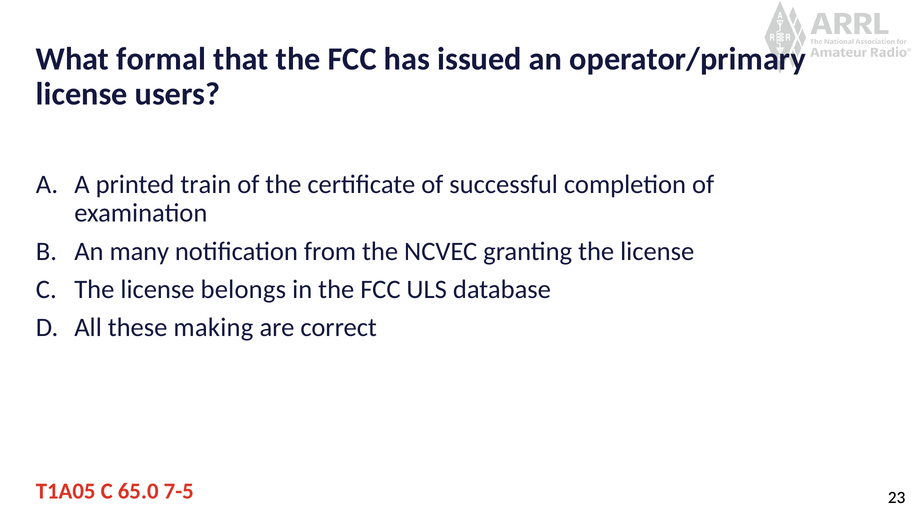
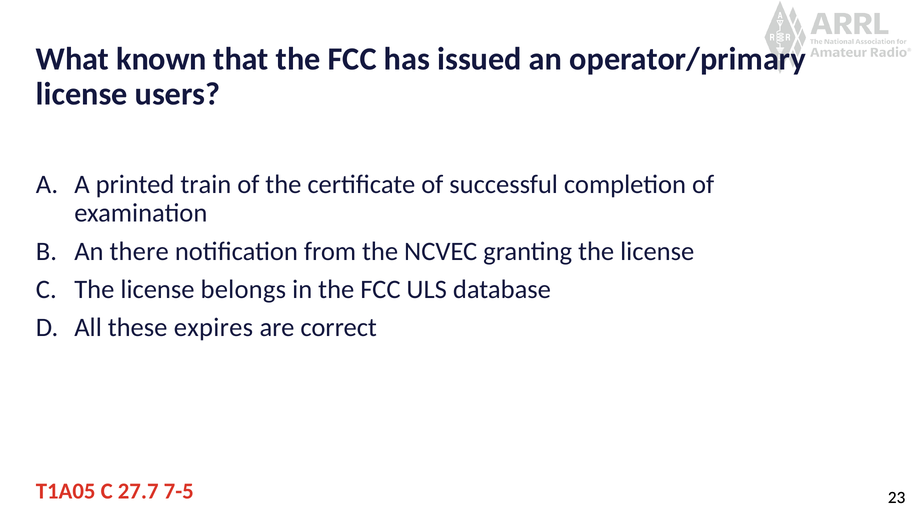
formal: formal -> known
many: many -> there
making: making -> expires
65.0: 65.0 -> 27.7
